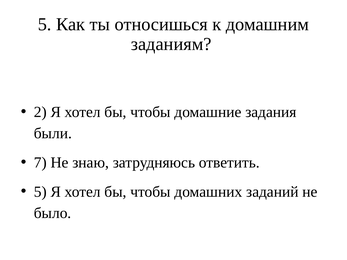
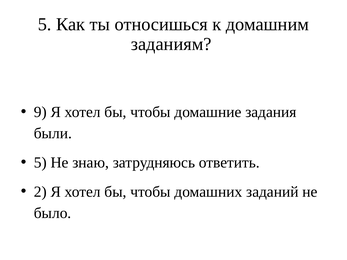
2: 2 -> 9
7 at (40, 163): 7 -> 5
5 at (40, 192): 5 -> 2
